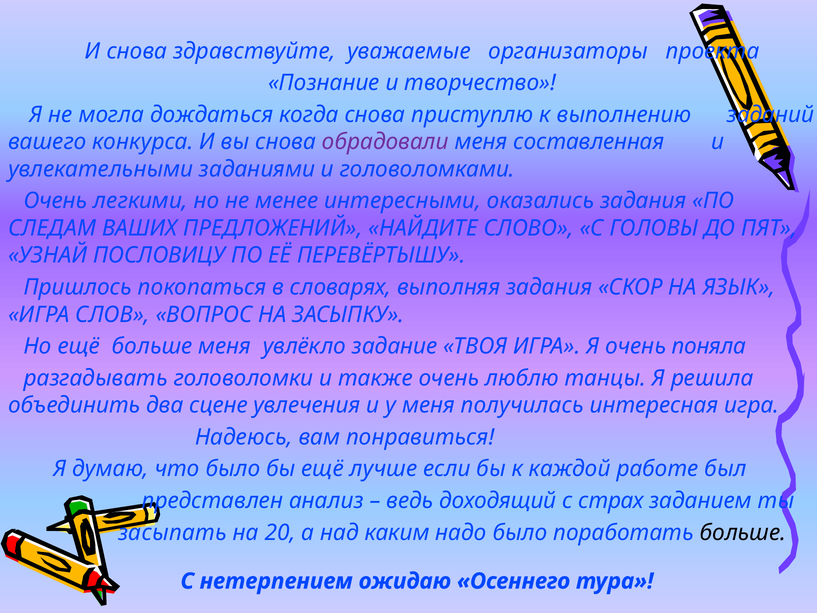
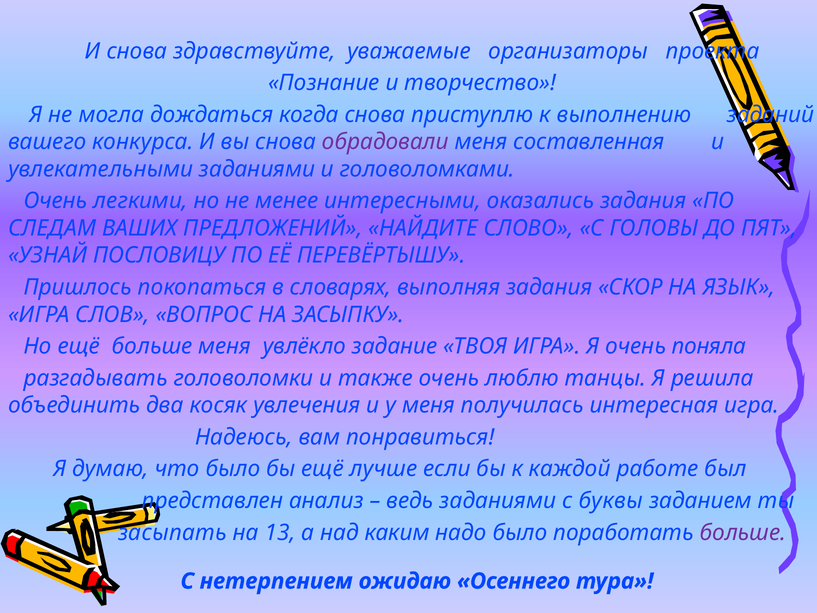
сцене: сцене -> косяк
ведь доходящий: доходящий -> заданиями
страх: страх -> буквы
20: 20 -> 13
больше at (743, 532) colour: black -> purple
